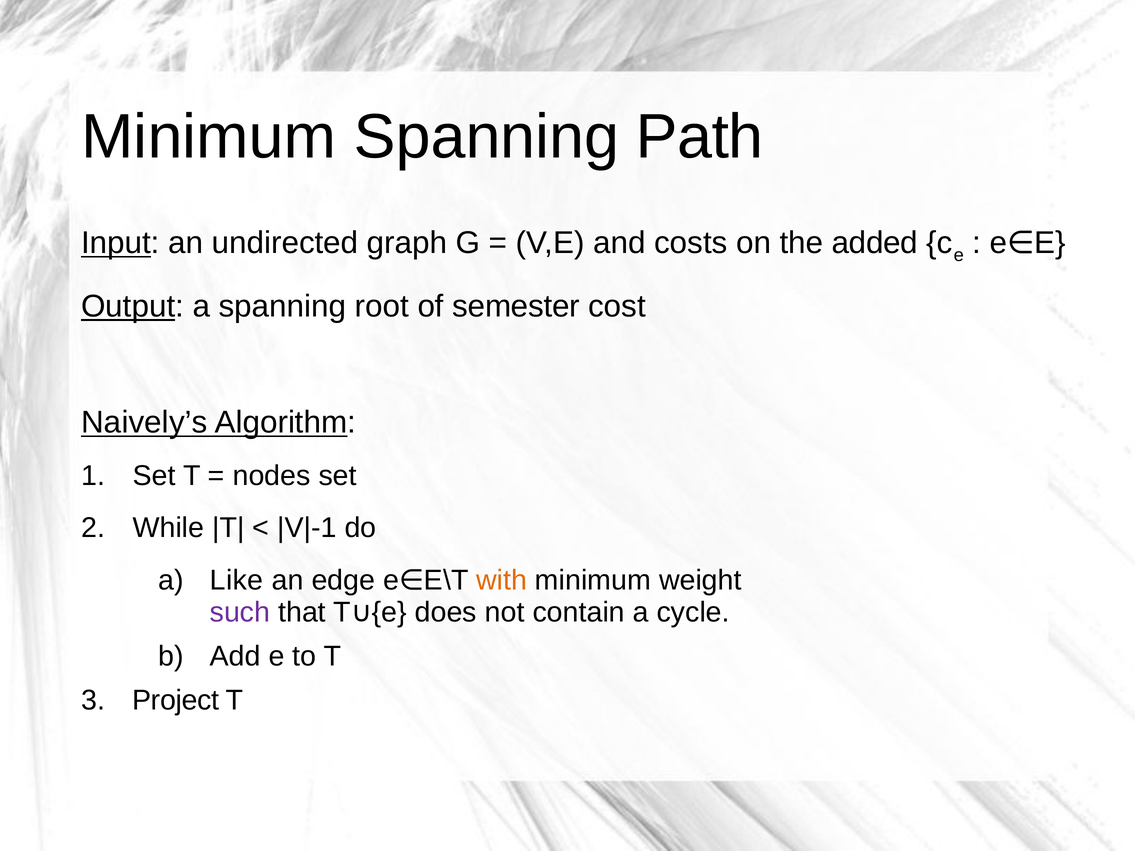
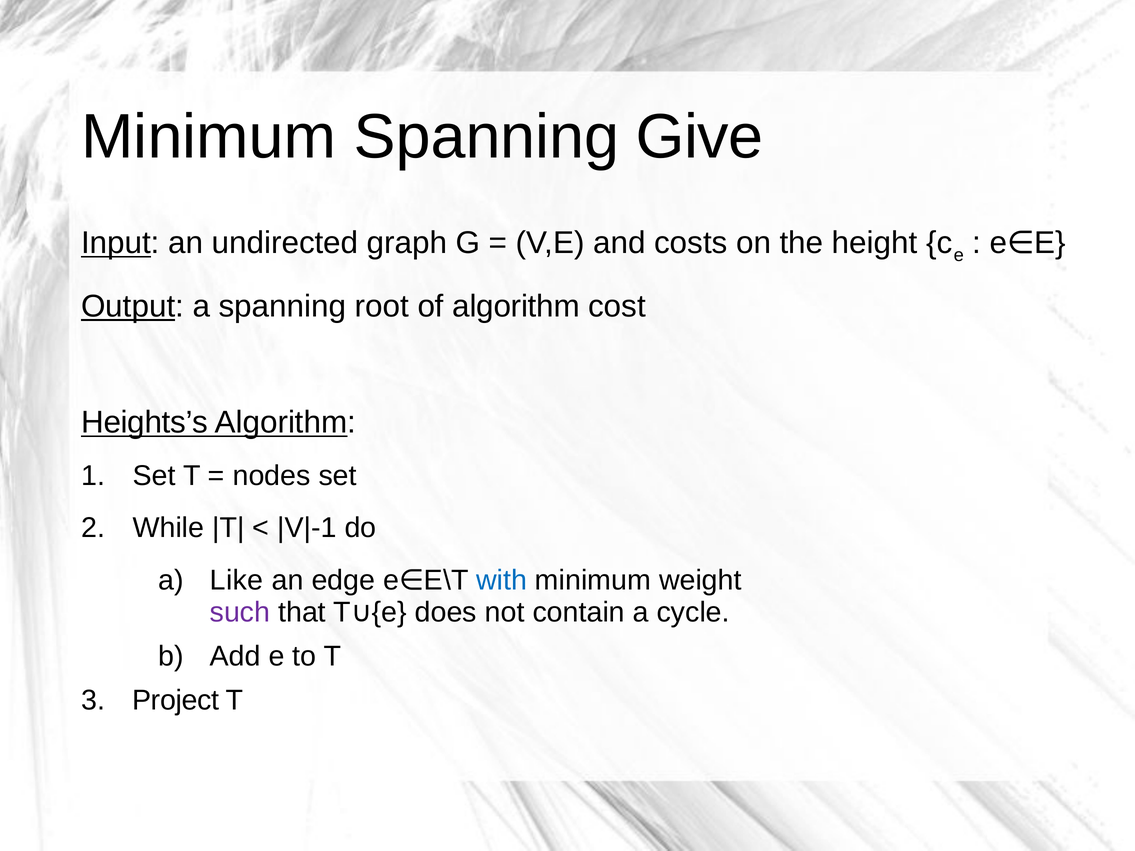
Path: Path -> Give
added: added -> height
of semester: semester -> algorithm
Naively’s: Naively’s -> Heights’s
with colour: orange -> blue
